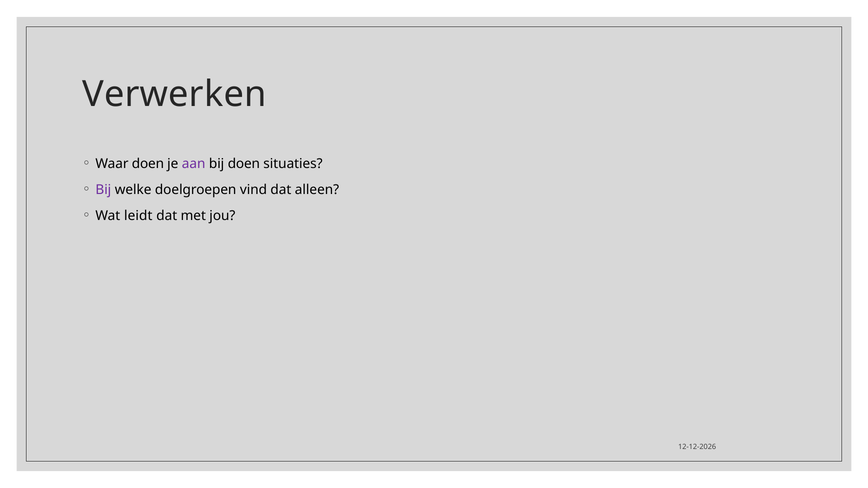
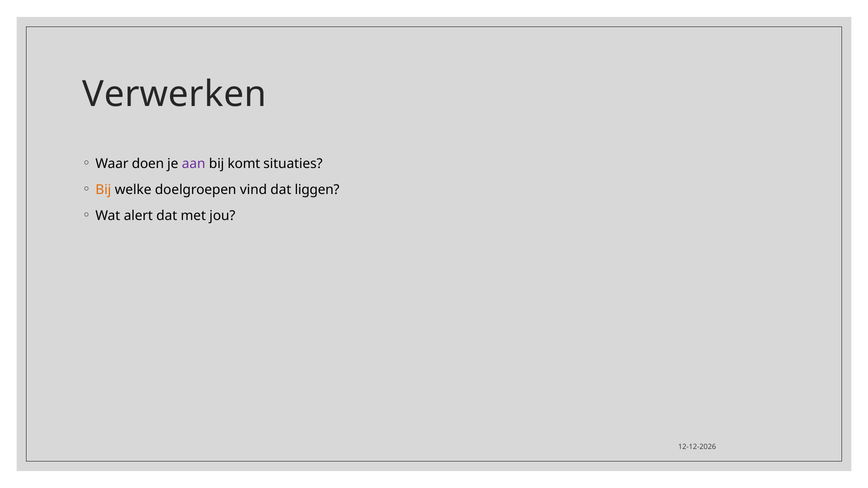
bij doen: doen -> komt
Bij at (103, 190) colour: purple -> orange
alleen: alleen -> liggen
leidt: leidt -> alert
